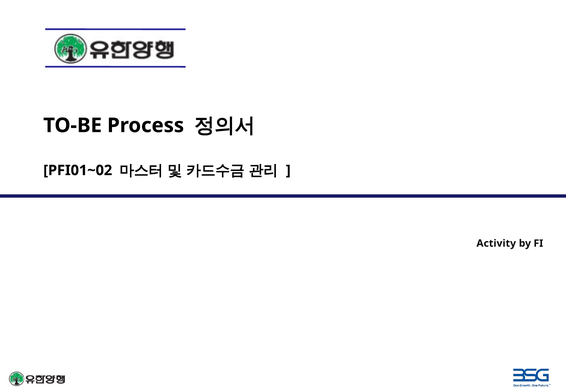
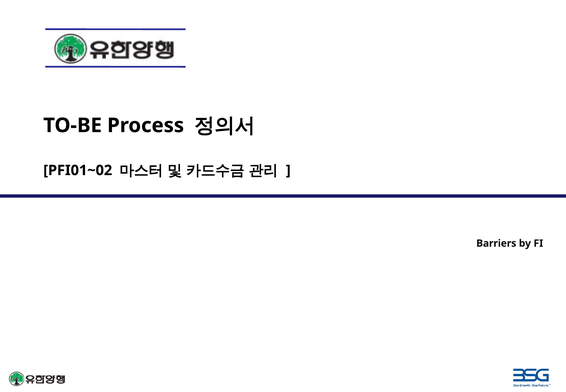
Activity: Activity -> Barriers
